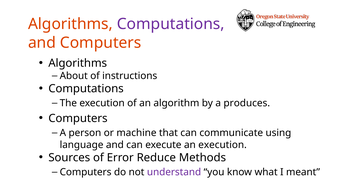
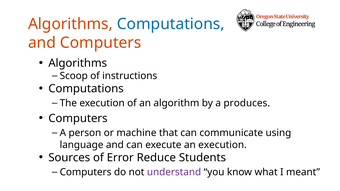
Computations at (171, 24) colour: purple -> blue
About: About -> Scoop
Methods: Methods -> Students
